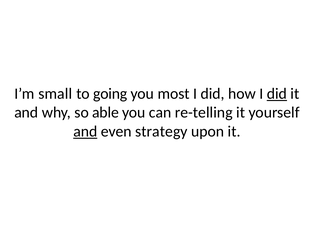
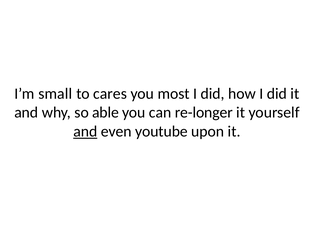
going: going -> cares
did at (277, 93) underline: present -> none
re-telling: re-telling -> re-longer
strategy: strategy -> youtube
